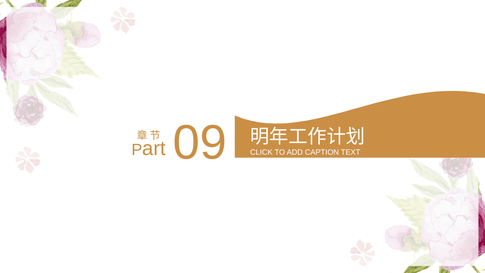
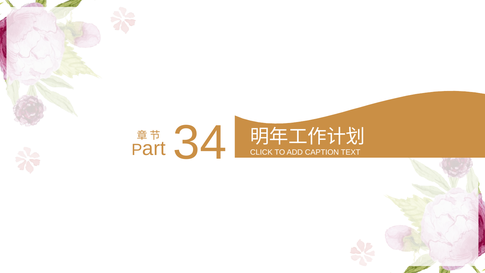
09: 09 -> 34
